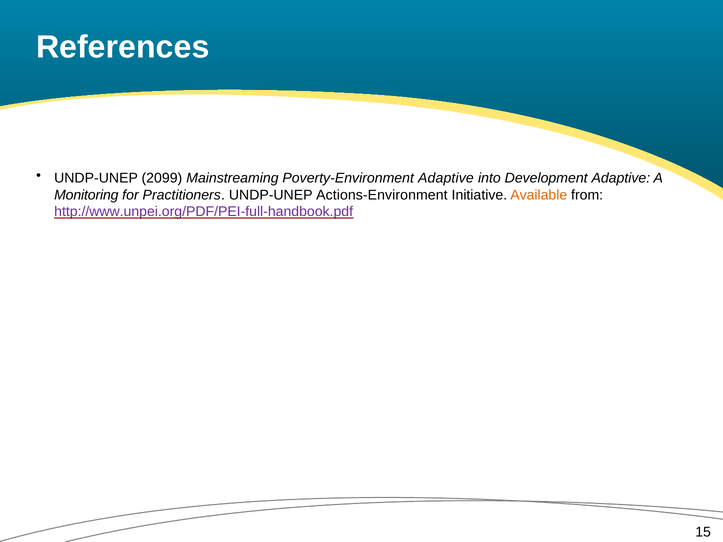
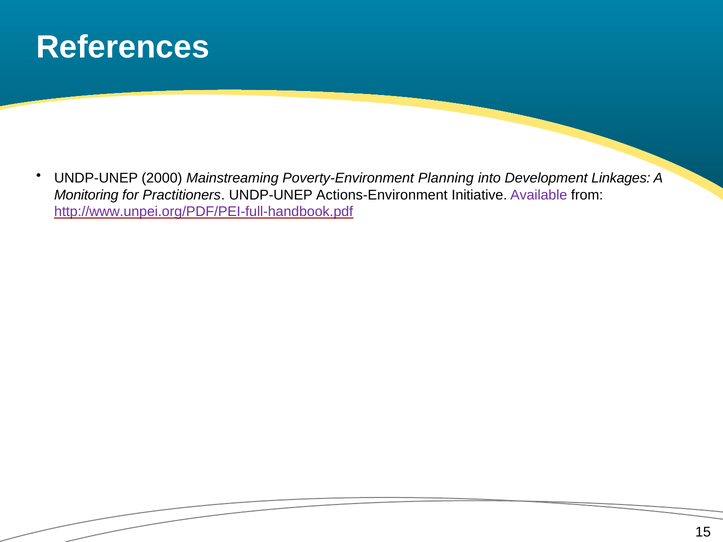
2099: 2099 -> 2000
Poverty-Environment Adaptive: Adaptive -> Planning
Development Adaptive: Adaptive -> Linkages
Available colour: orange -> purple
